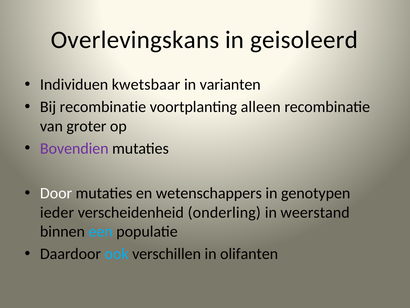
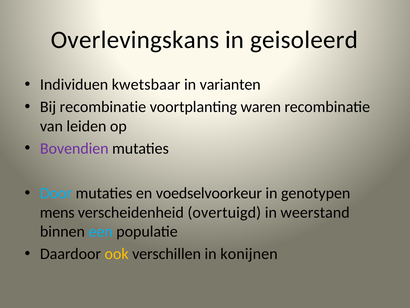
alleen: alleen -> waren
groter: groter -> leiden
Door colour: white -> light blue
wetenschappers: wetenschappers -> voedselvoorkeur
ieder: ieder -> mens
onderling: onderling -> overtuigd
ook colour: light blue -> yellow
olifanten: olifanten -> konijnen
